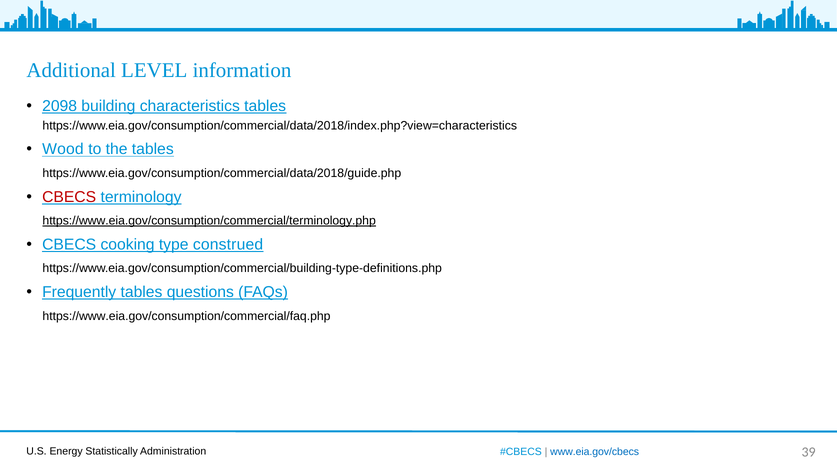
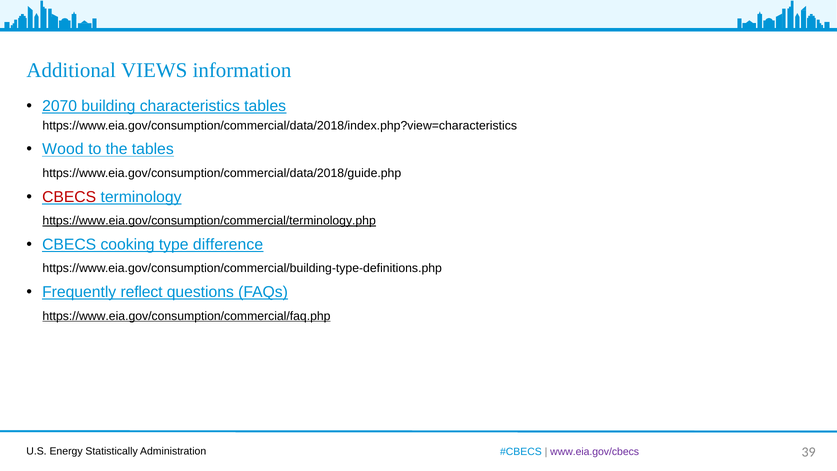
LEVEL: LEVEL -> VIEWS
2098: 2098 -> 2070
construed: construed -> difference
Frequently tables: tables -> reflect
https://www.eia.gov/consumption/commercial/faq.php underline: none -> present
www.eia.gov/cbecs colour: blue -> purple
